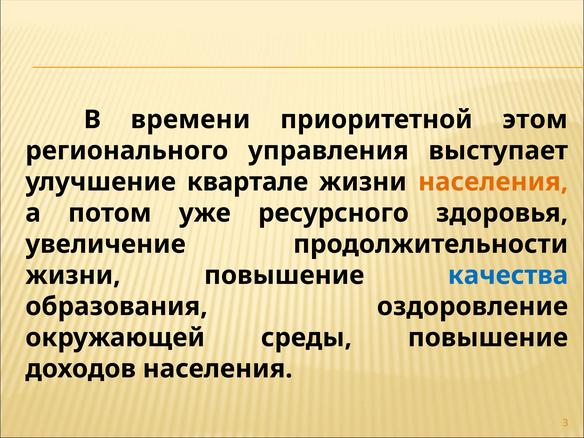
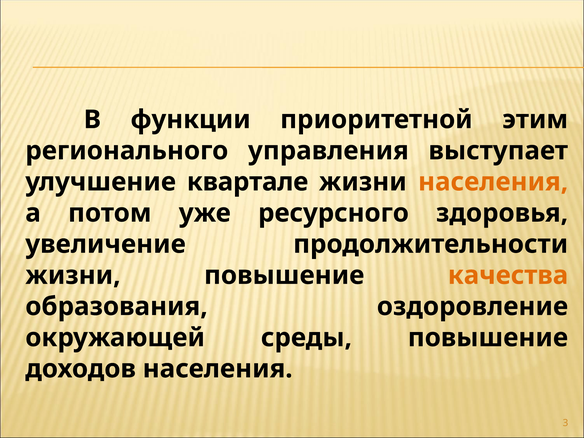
времени: времени -> функции
этом: этом -> этим
качества colour: blue -> orange
